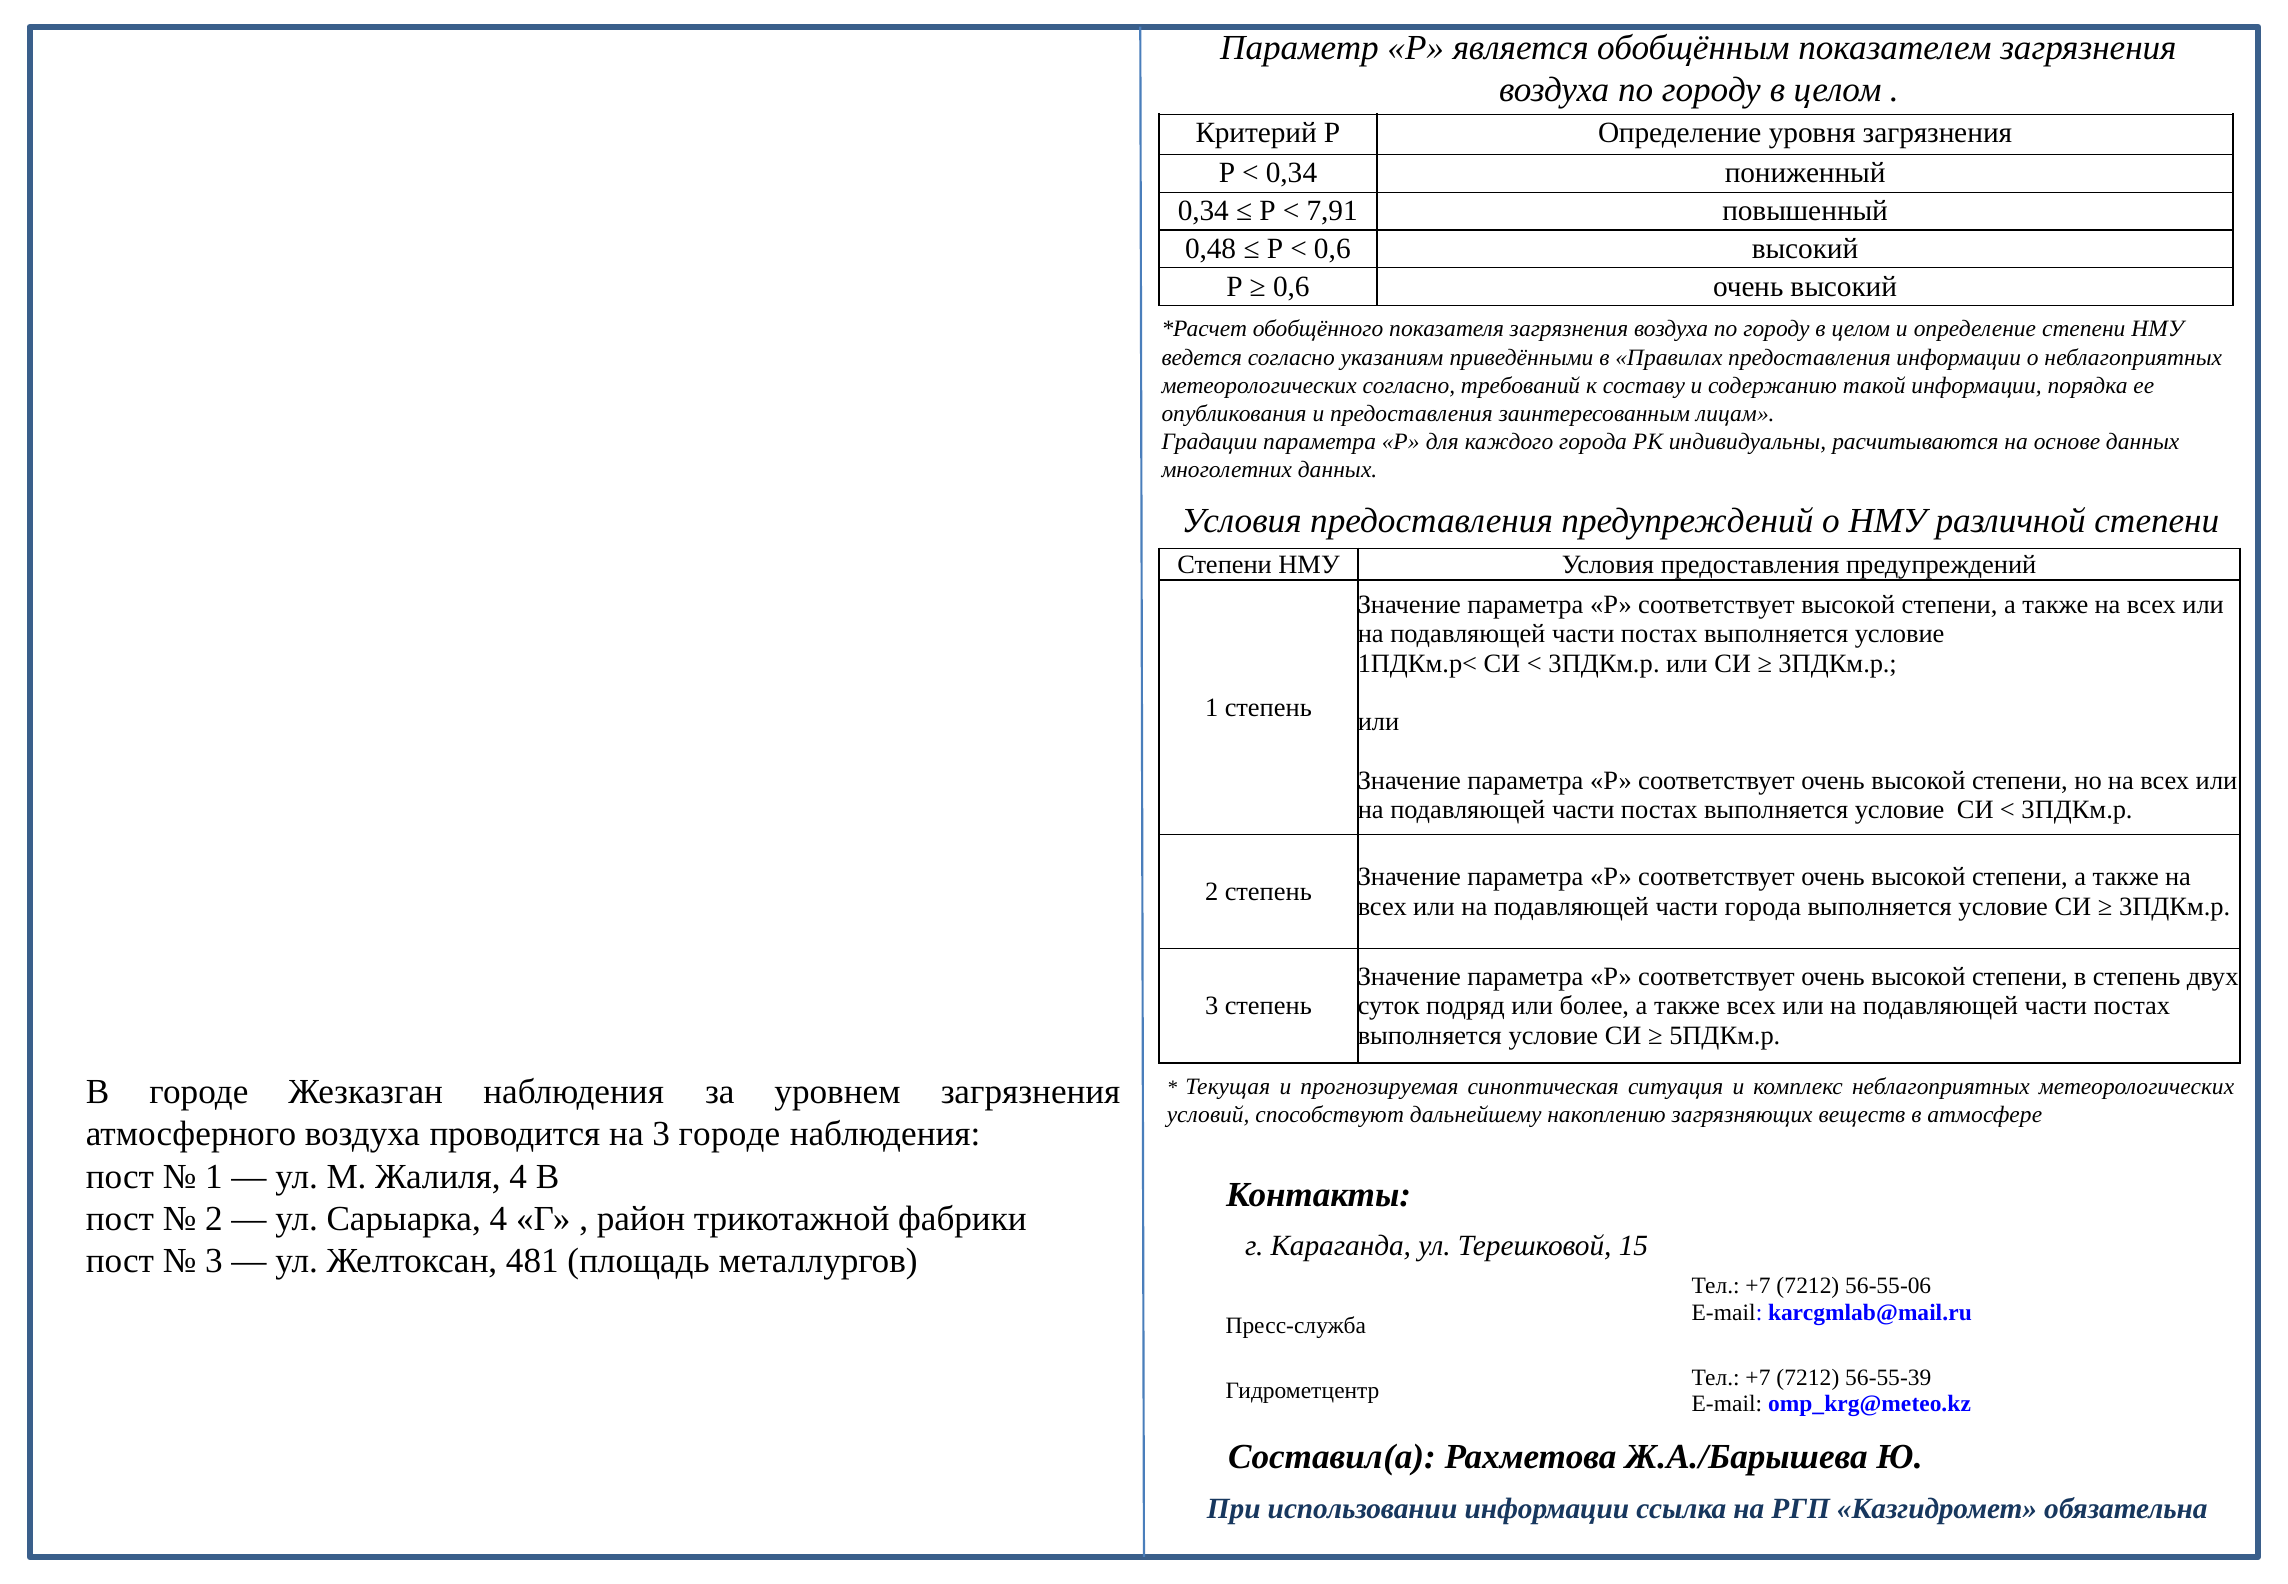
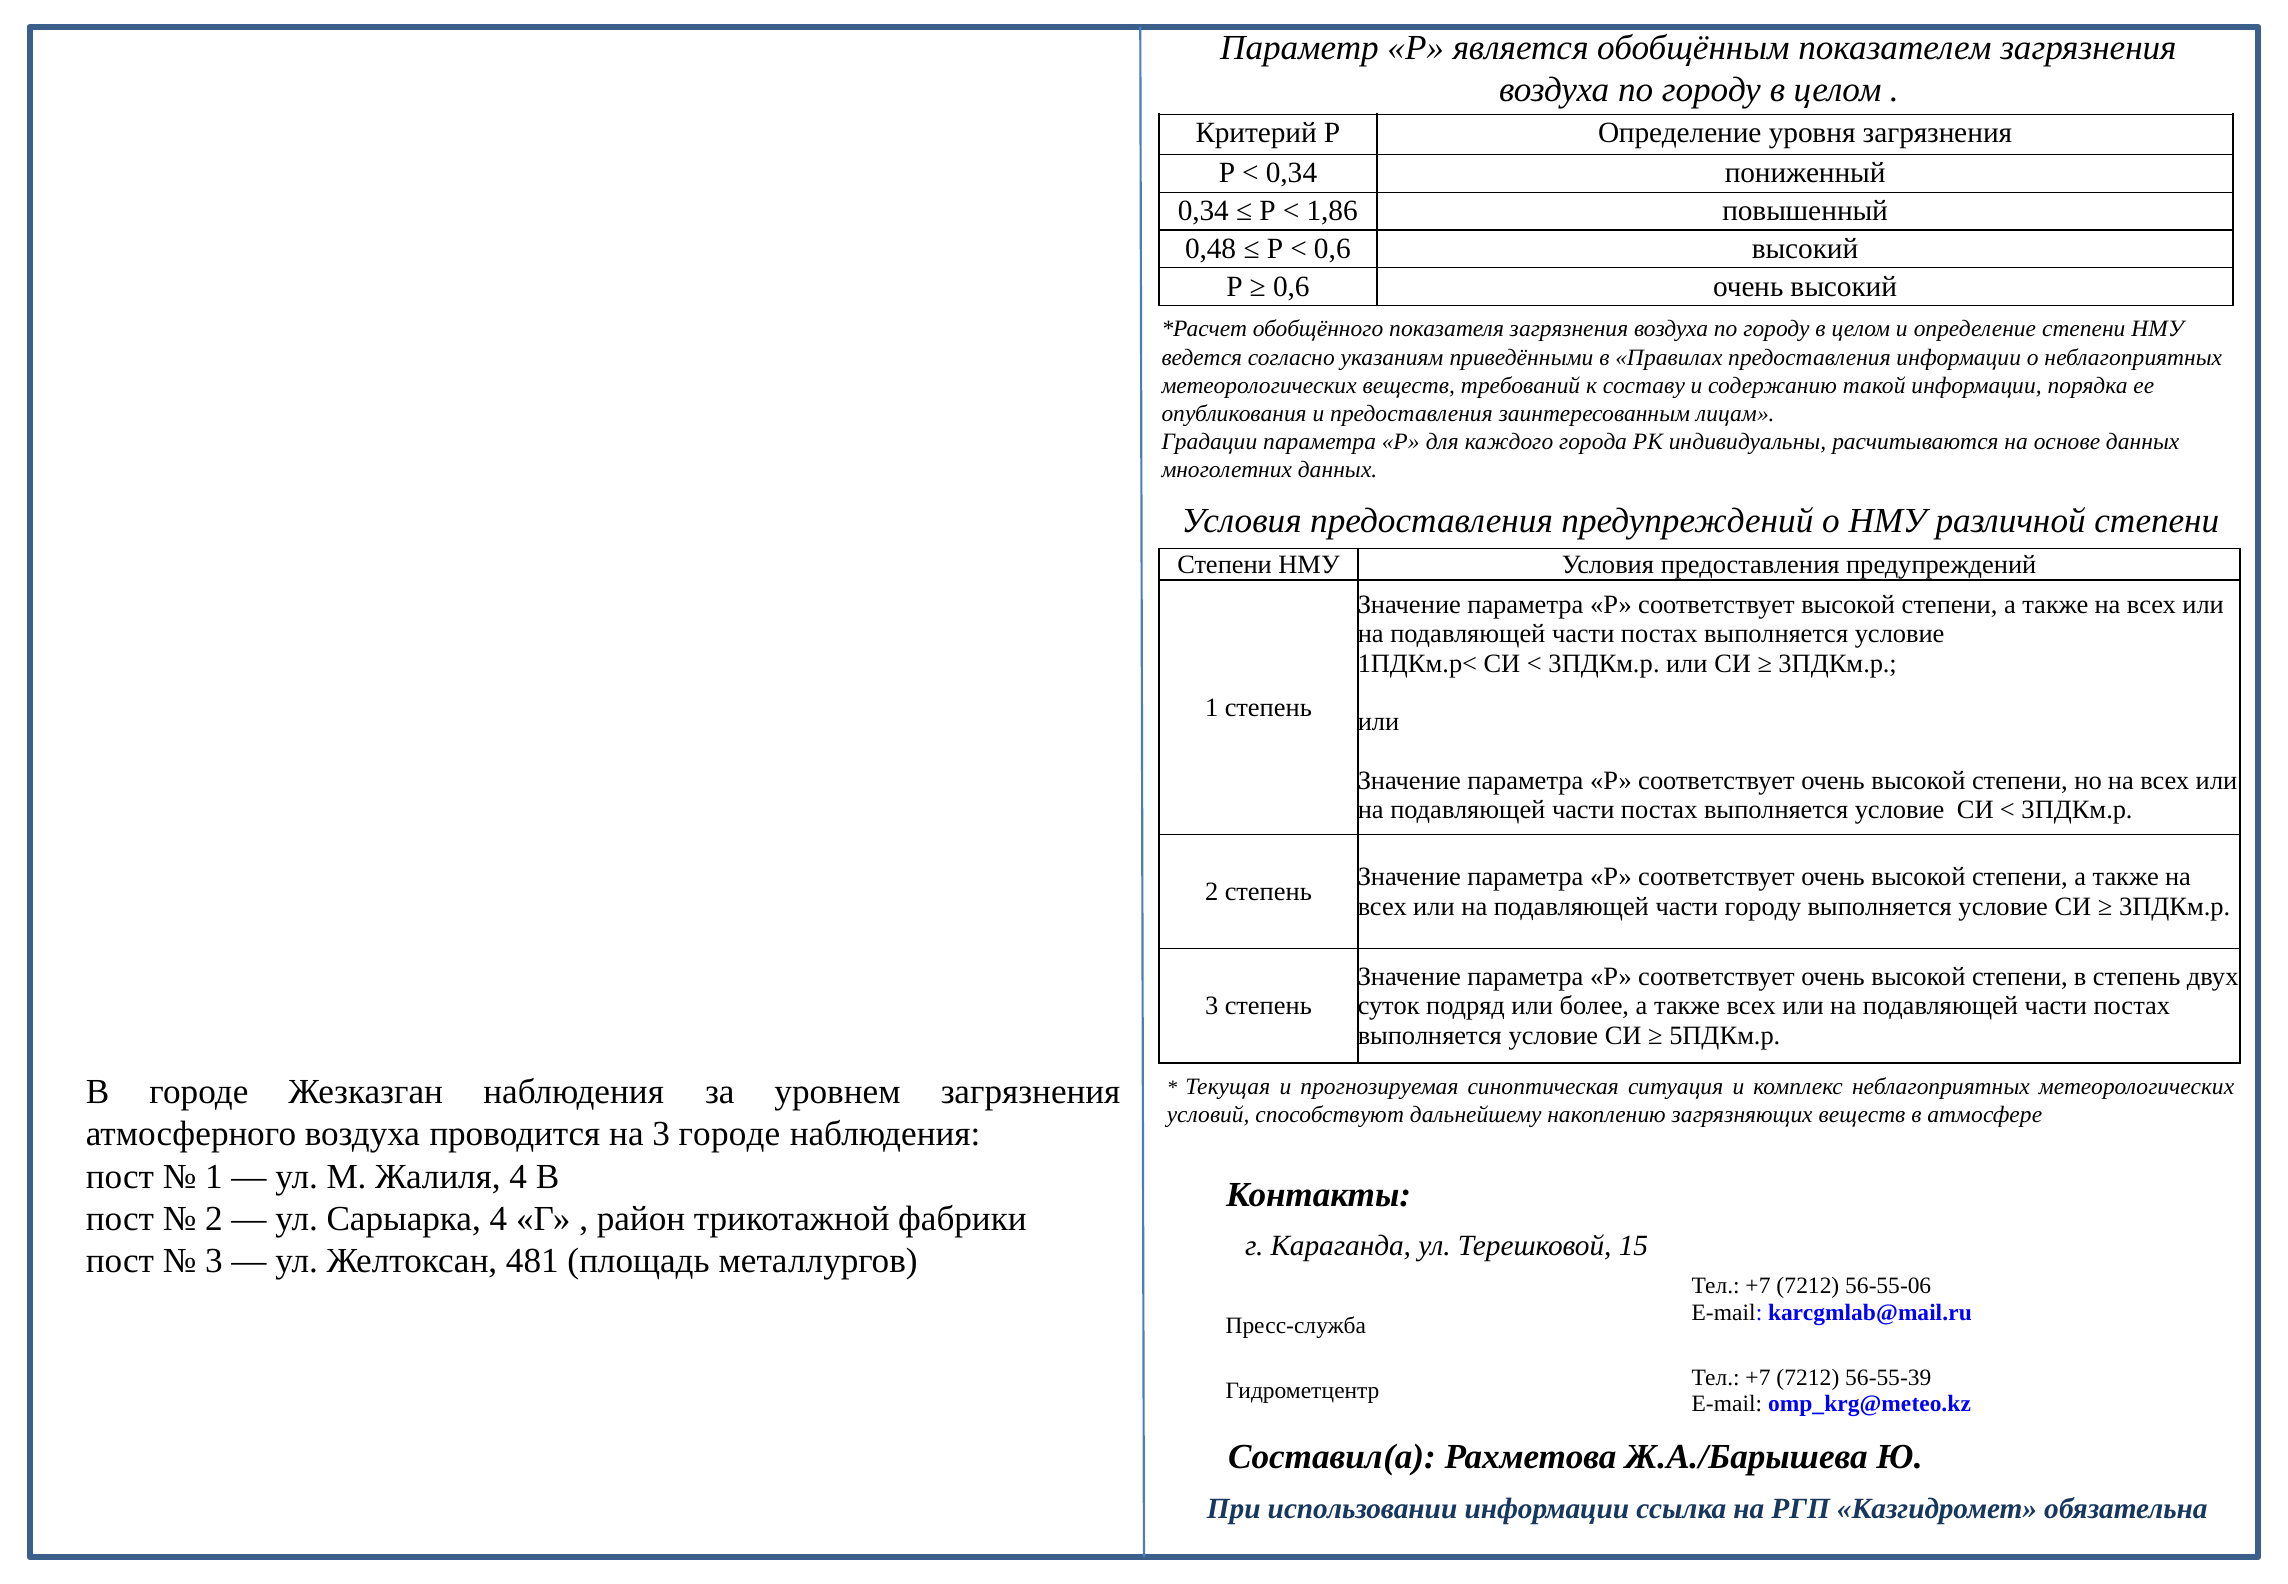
7,91: 7,91 -> 1,86
метеорологических согласно: согласно -> веществ
части города: города -> городу
